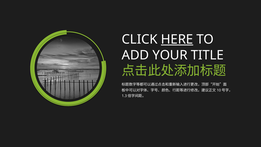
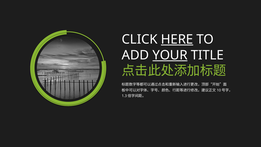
YOUR underline: none -> present
